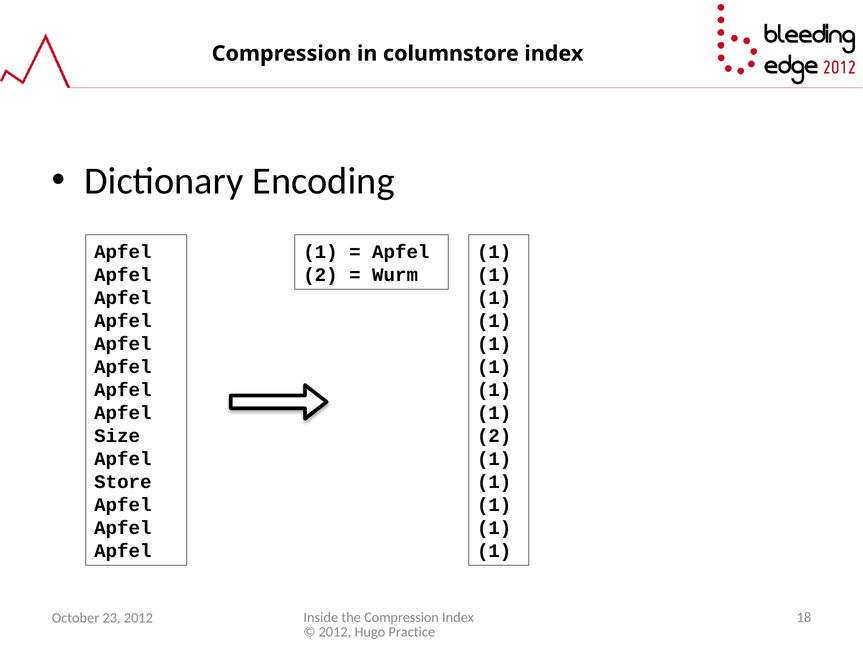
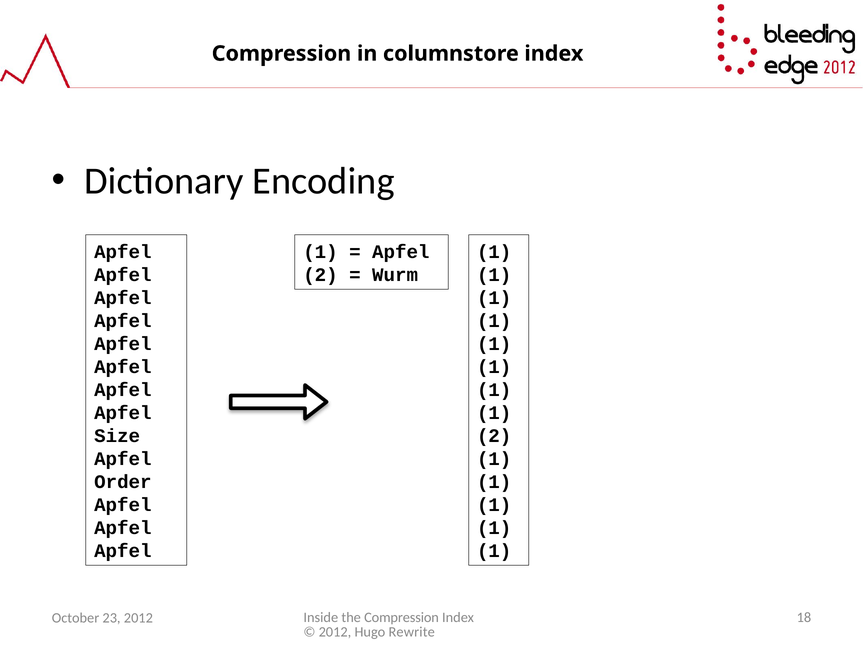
Store: Store -> Order
Practice: Practice -> Rewrite
